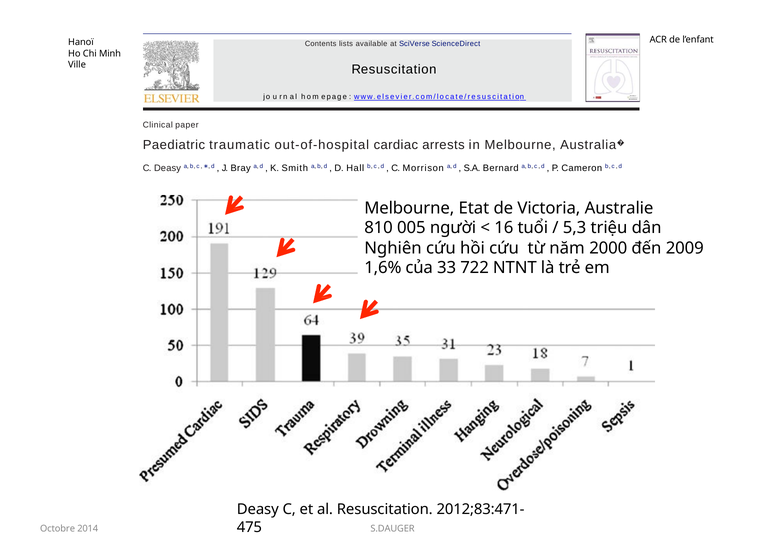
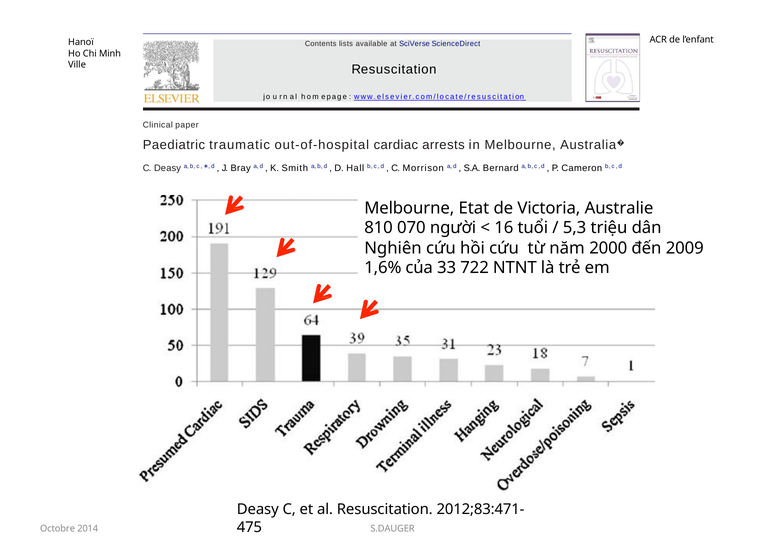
005: 005 -> 070
